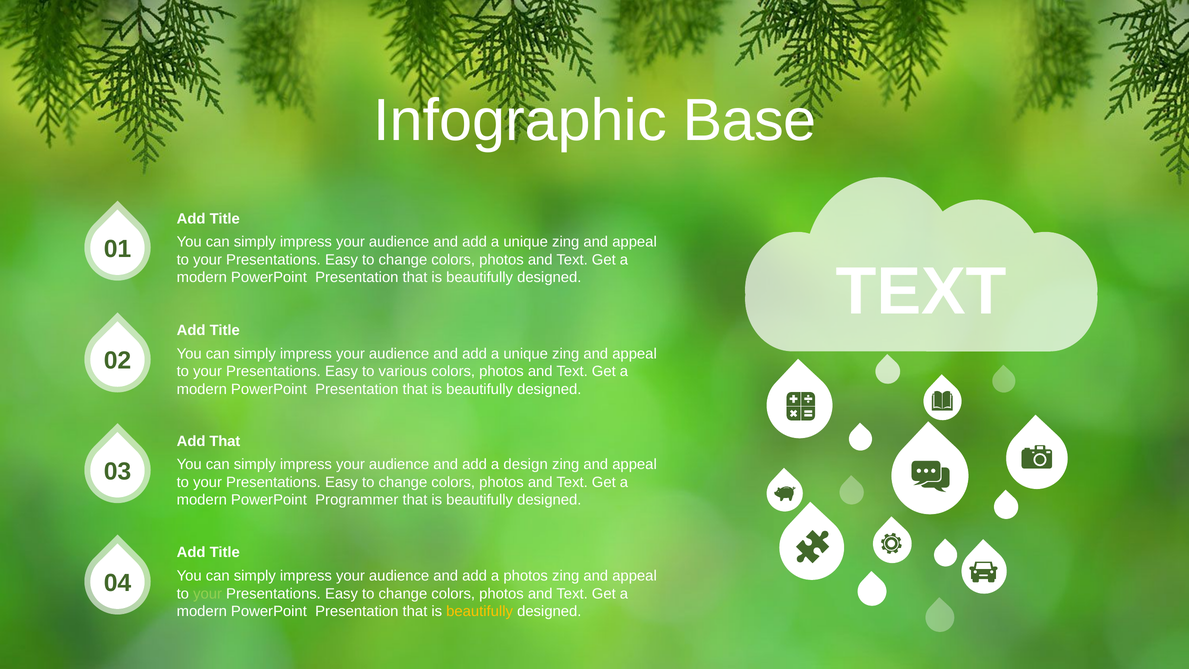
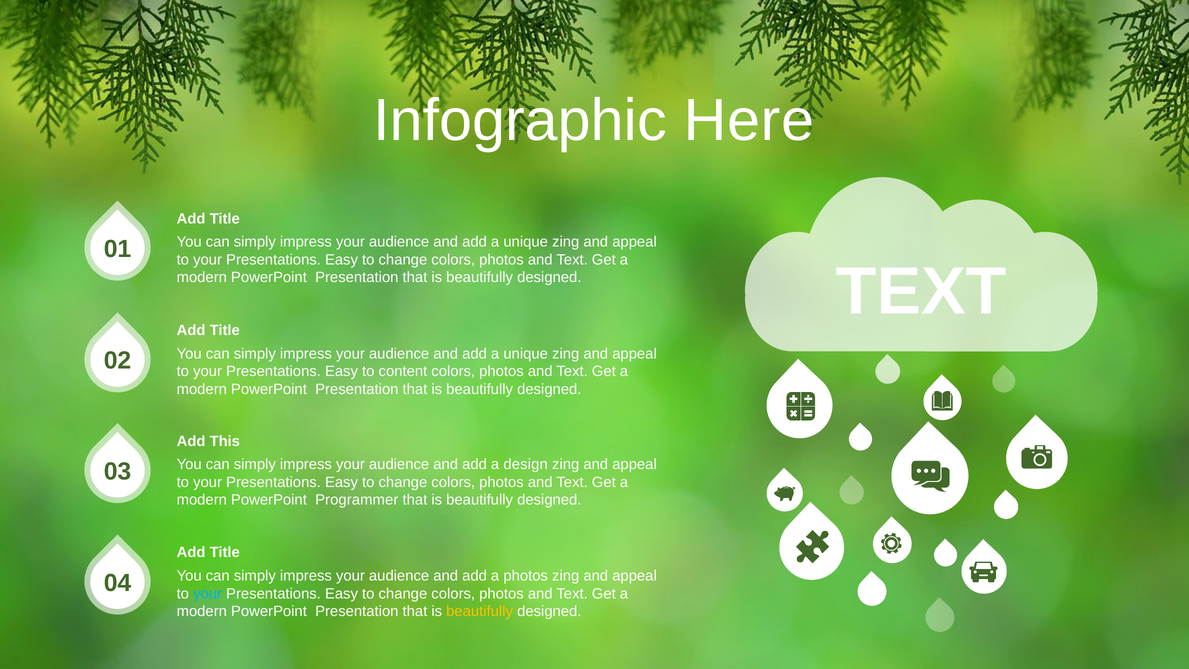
Base: Base -> Here
various: various -> content
Add That: That -> This
your at (208, 593) colour: light green -> light blue
